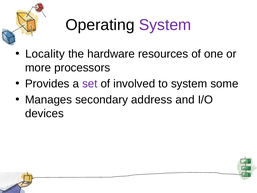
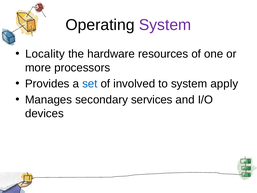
set colour: purple -> blue
some: some -> apply
address: address -> services
